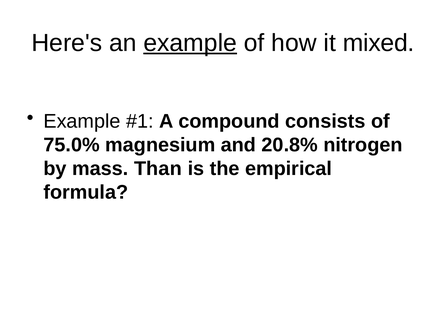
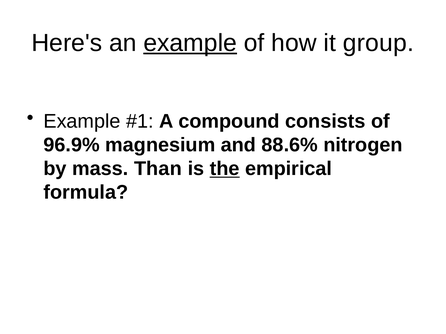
mixed: mixed -> group
75.0%: 75.0% -> 96.9%
20.8%: 20.8% -> 88.6%
the underline: none -> present
